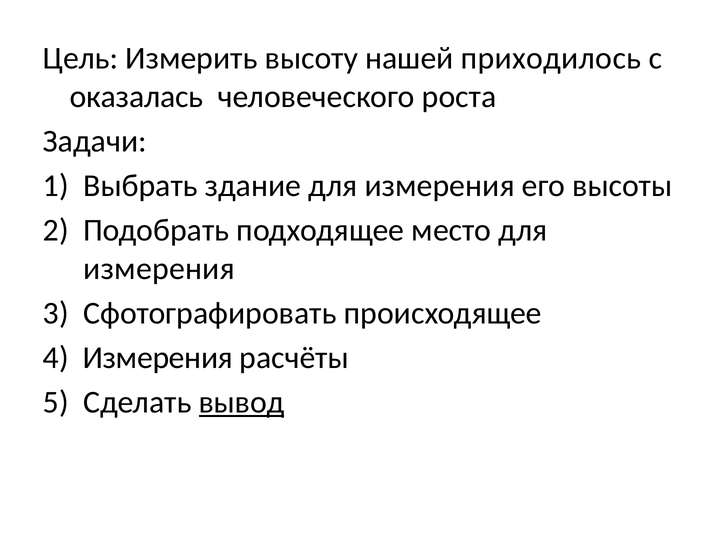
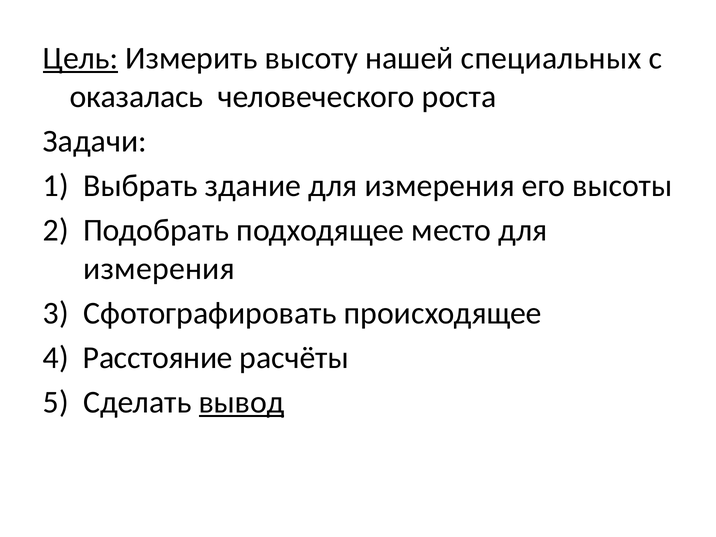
Цель underline: none -> present
приходилось: приходилось -> специальных
Измерения at (158, 358): Измерения -> Расстояние
